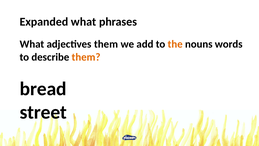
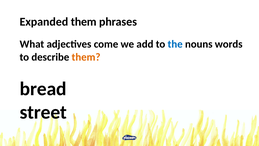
Expanded what: what -> them
adjectives them: them -> come
the colour: orange -> blue
